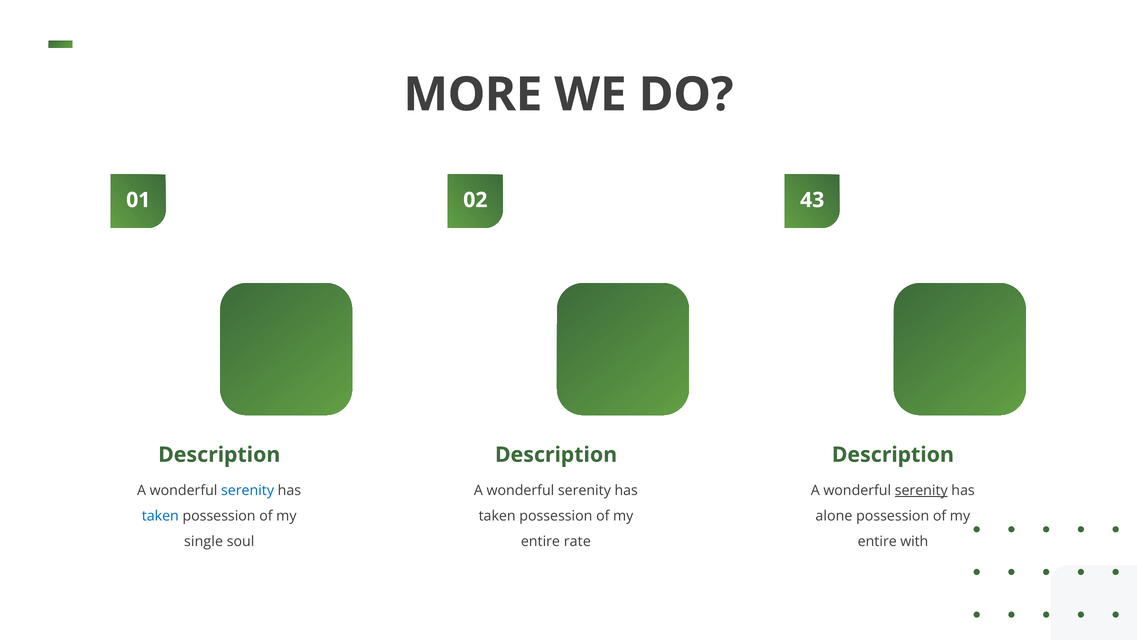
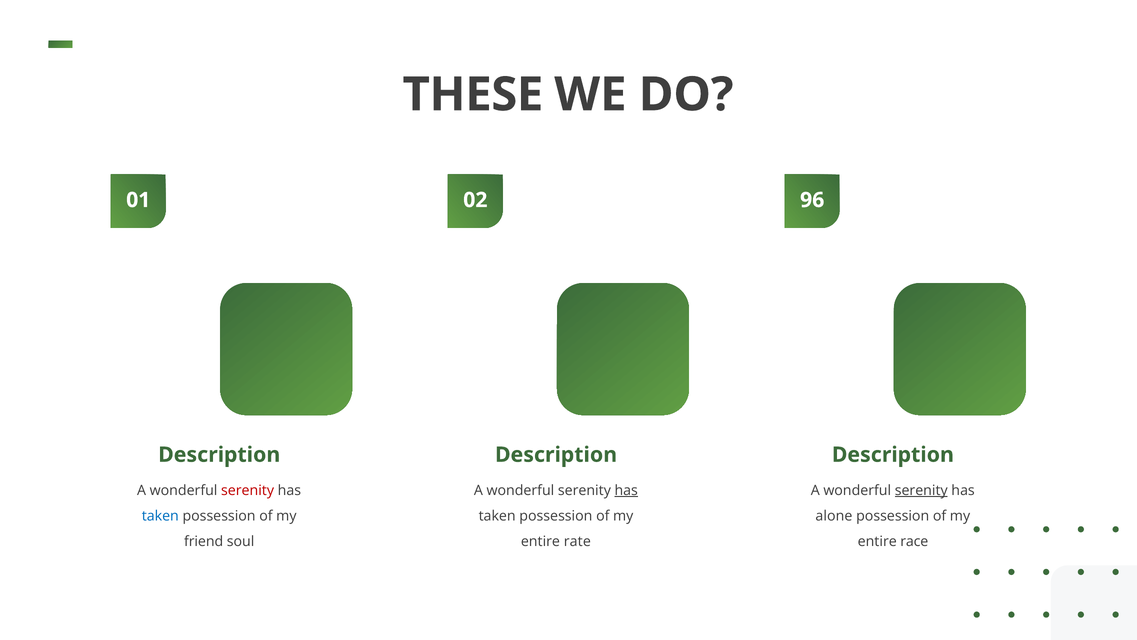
MORE: MORE -> THESE
43: 43 -> 96
serenity at (248, 490) colour: blue -> red
has at (626, 490) underline: none -> present
single: single -> friend
with: with -> race
